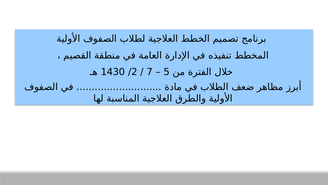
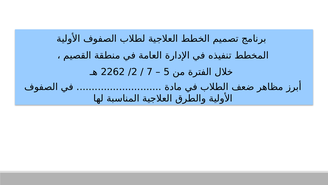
1430: 1430 -> 2262
